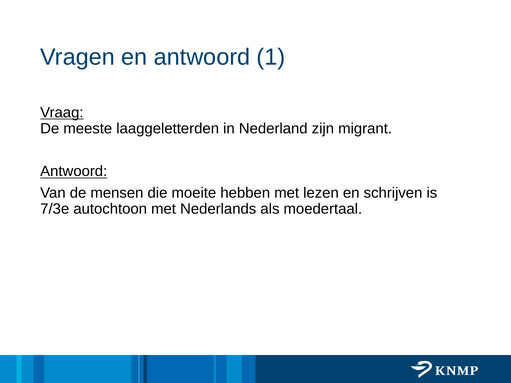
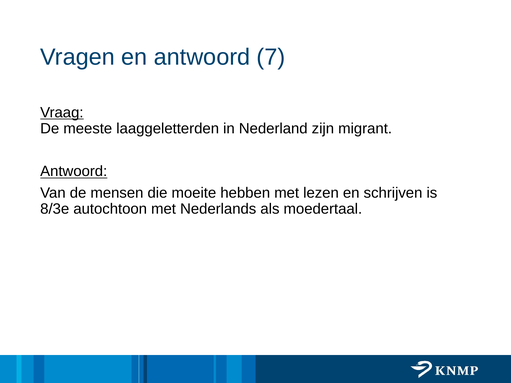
1: 1 -> 7
7/3e: 7/3e -> 8/3e
